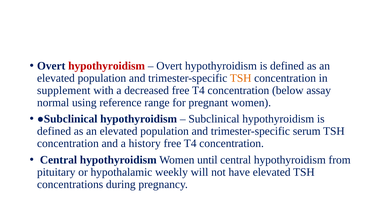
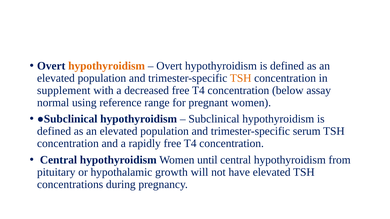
hypothyroidism at (107, 66) colour: red -> orange
history: history -> rapidly
weekly: weekly -> growth
